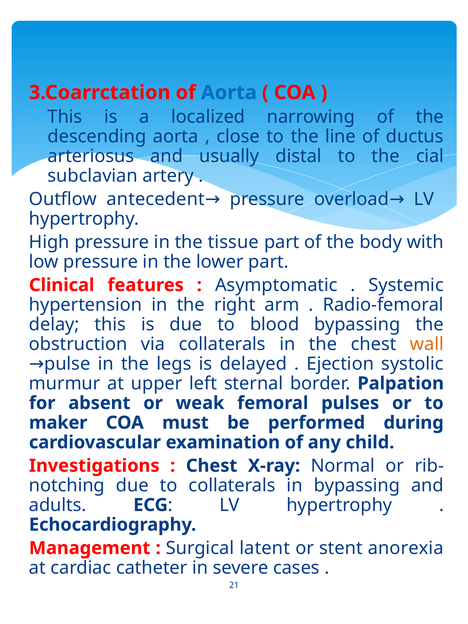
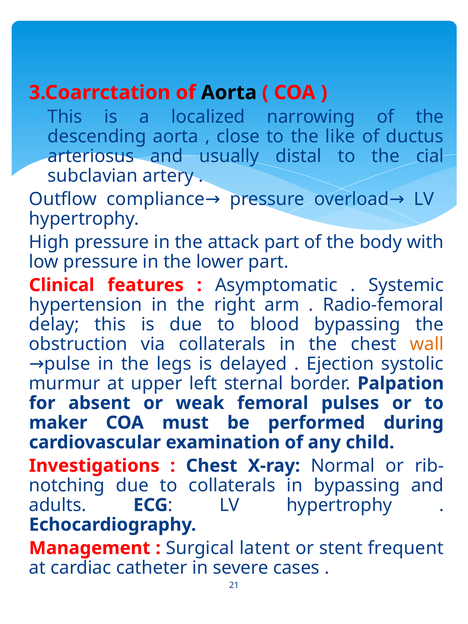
Aorta at (229, 93) colour: blue -> black
line: line -> like
antecedent: antecedent -> compliance
tissue: tissue -> attack
anorexia: anorexia -> frequent
